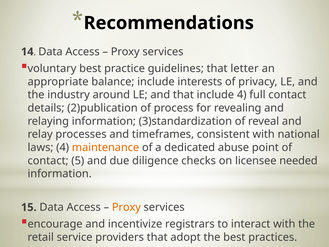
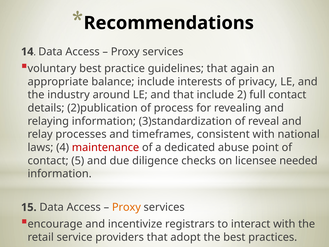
letter: letter -> again
include 4: 4 -> 2
maintenance colour: orange -> red
